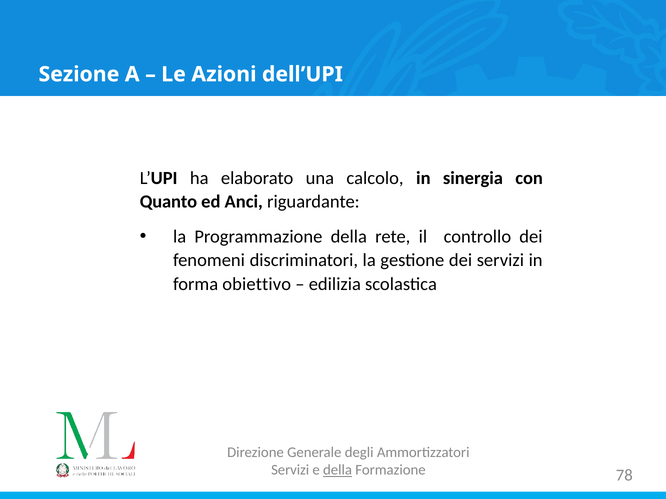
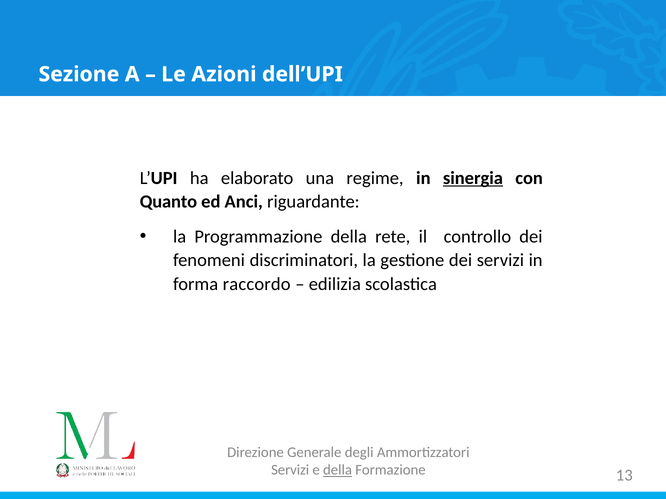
calcolo: calcolo -> regime
sinergia underline: none -> present
obiettivo: obiettivo -> raccordo
78: 78 -> 13
